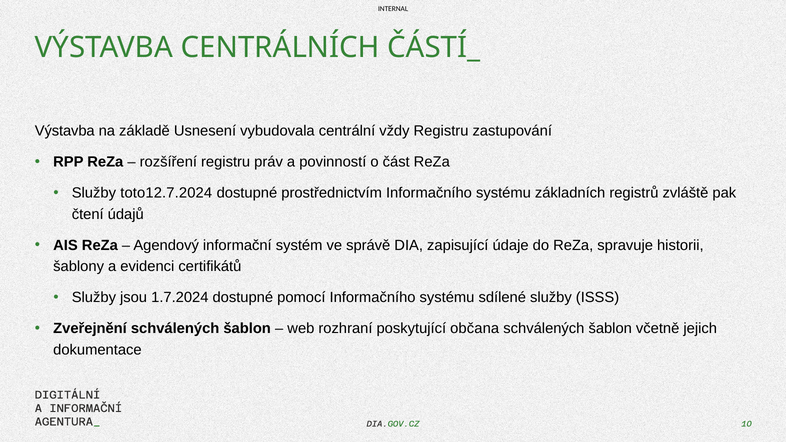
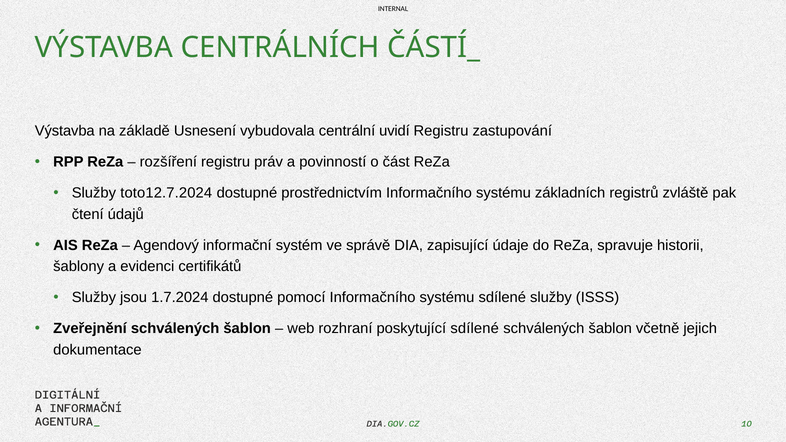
vždy: vždy -> uvidí
poskytující občana: občana -> sdílené
